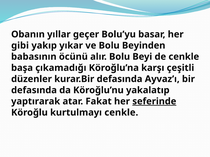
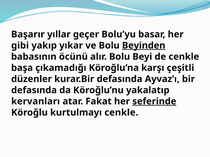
Obanın: Obanın -> Başarır
Beyinden underline: none -> present
yaptırarak: yaptırarak -> kervanları
